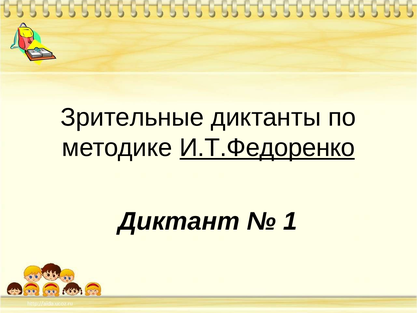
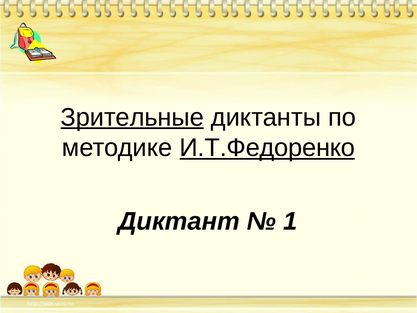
Зрительные underline: none -> present
